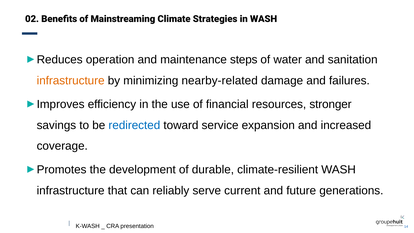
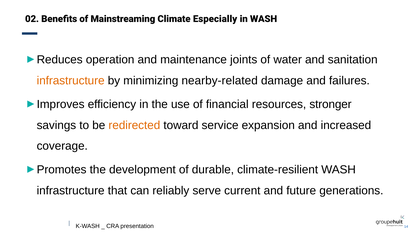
Strategies: Strategies -> Especially
steps: steps -> joints
redirected colour: blue -> orange
